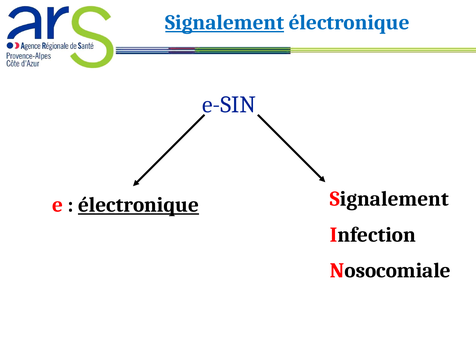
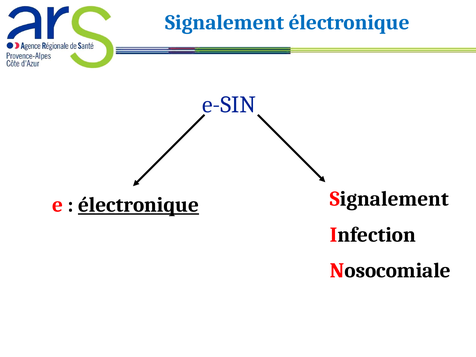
Signalement at (225, 23) underline: present -> none
